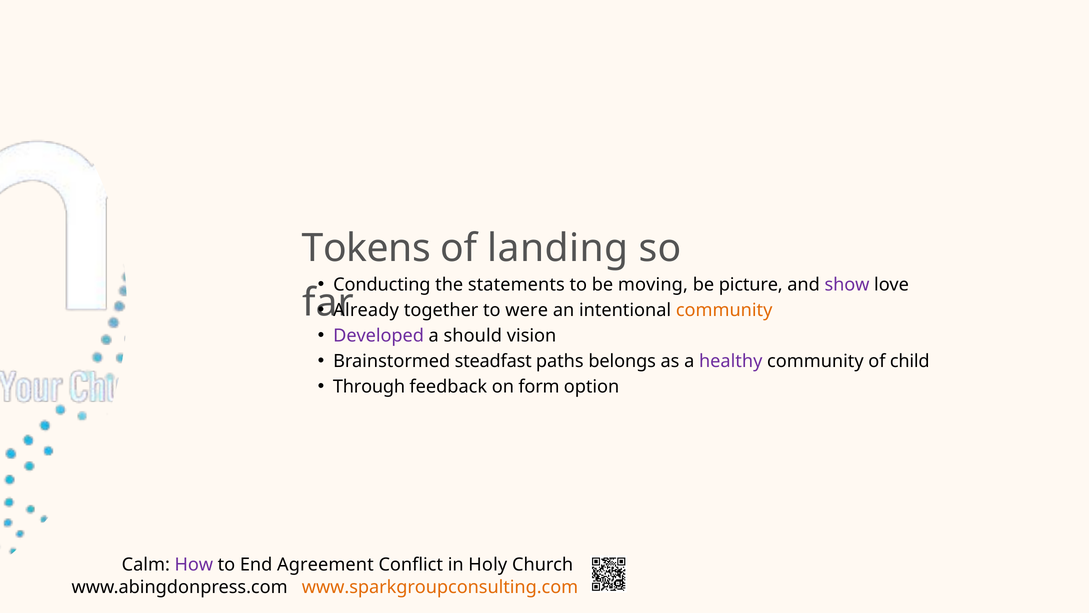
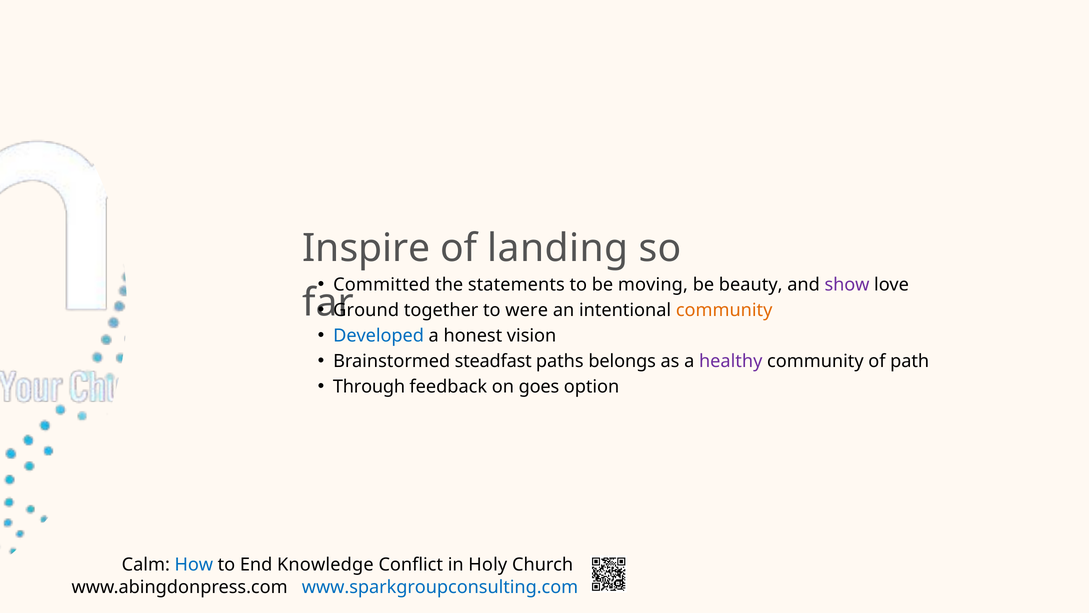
Tokens: Tokens -> Inspire
Conducting: Conducting -> Committed
picture: picture -> beauty
Already: Already -> Ground
Developed colour: purple -> blue
should: should -> honest
child: child -> path
form: form -> goes
How colour: purple -> blue
Agreement: Agreement -> Knowledge
www.sparkgroupconsulting.com colour: orange -> blue
